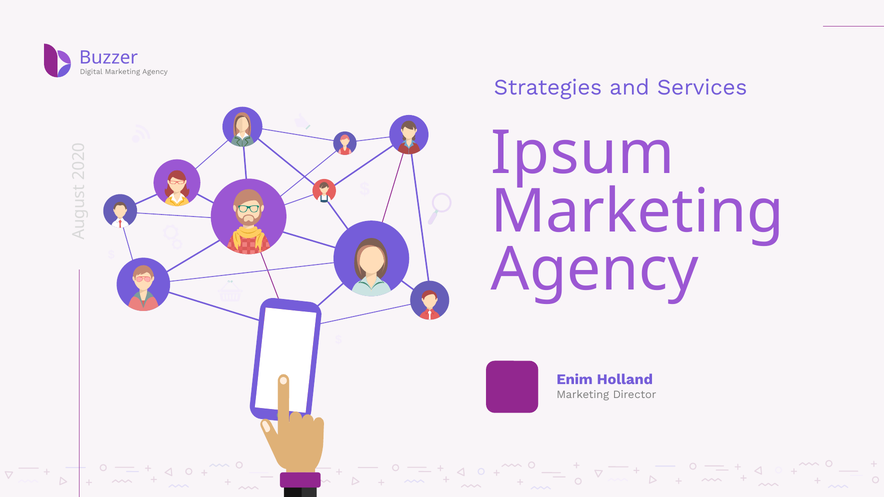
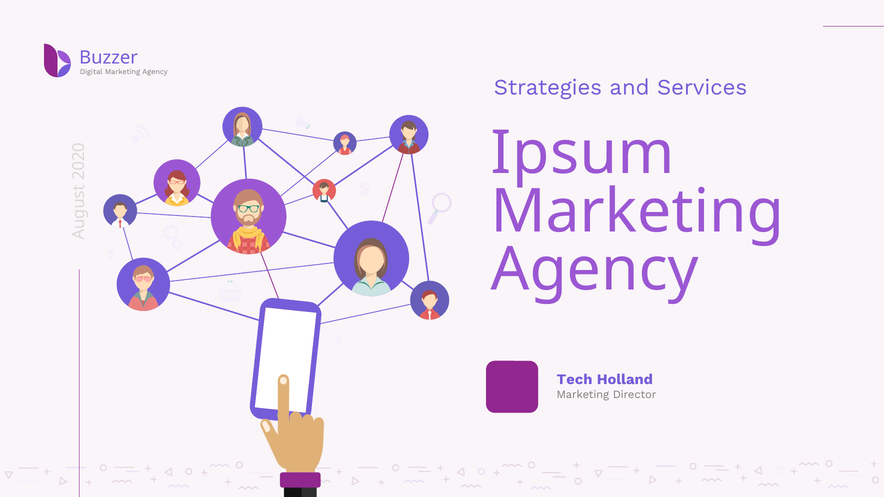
Enim: Enim -> Tech
